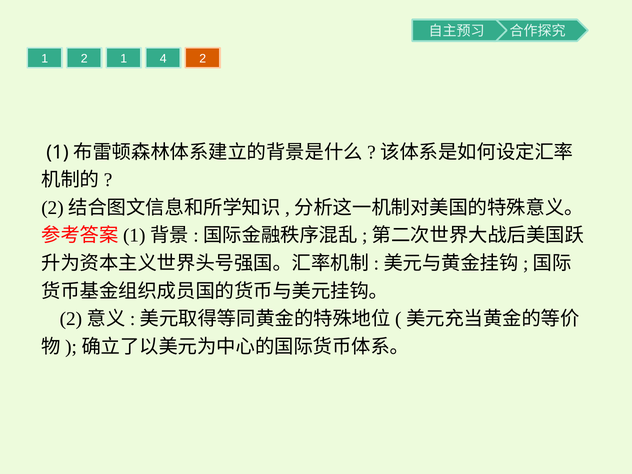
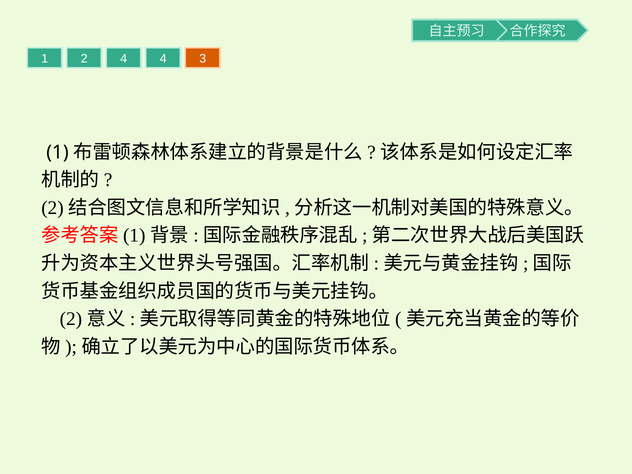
1 2 1: 1 -> 4
4 2: 2 -> 3
